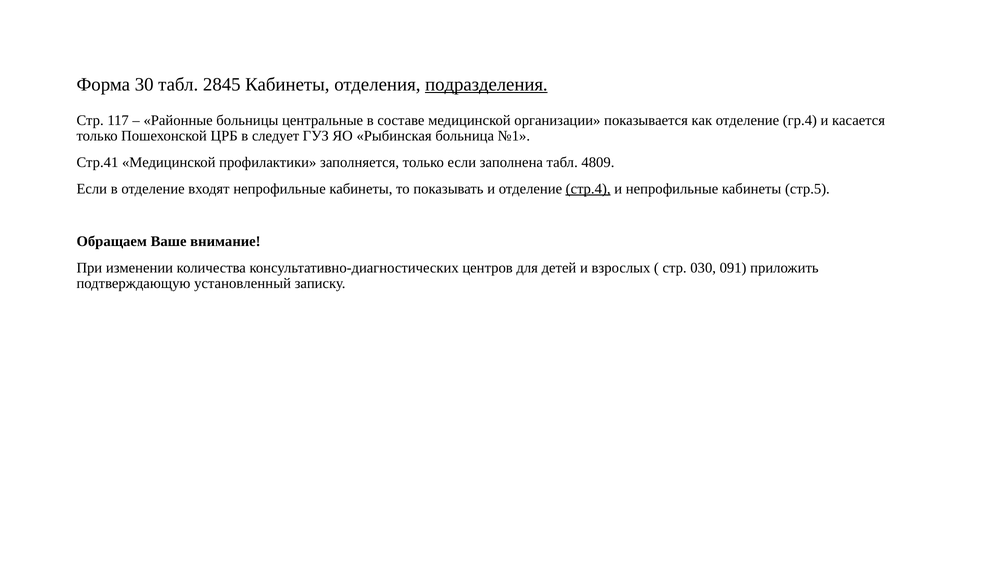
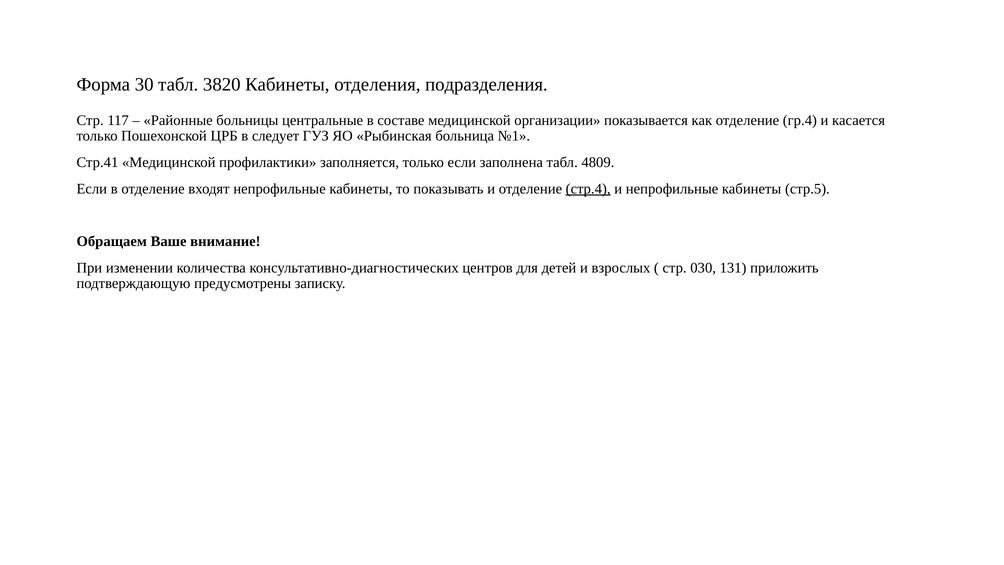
2845: 2845 -> 3820
подразделения underline: present -> none
091: 091 -> 131
установленный: установленный -> предусмотрены
